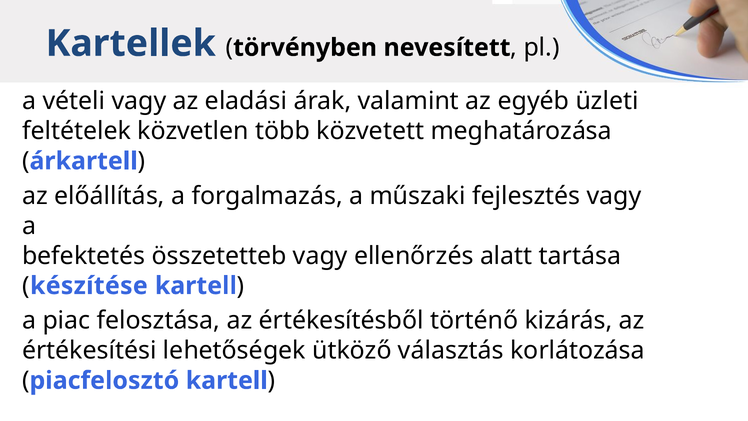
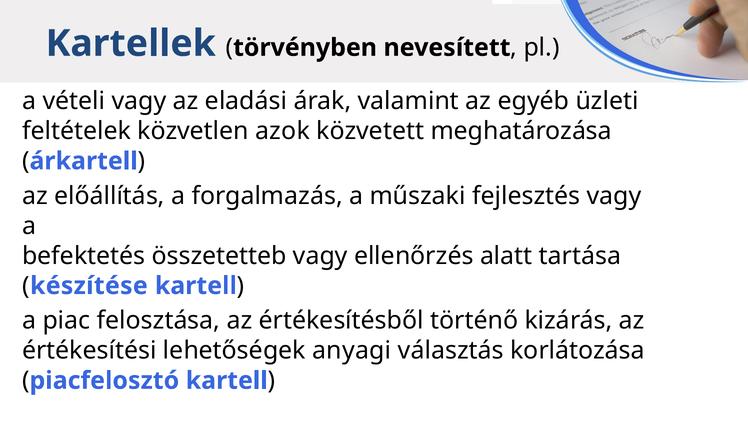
több: több -> azok
ütköző: ütköző -> anyagi
